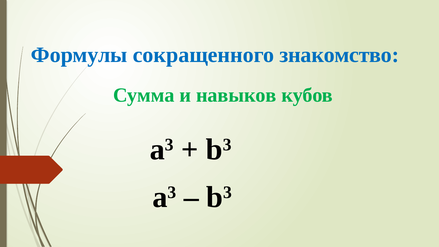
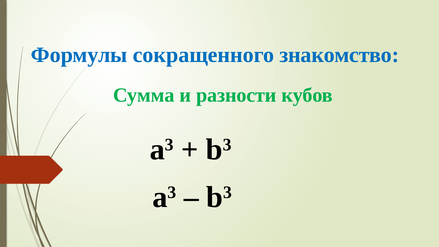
навыков: навыков -> разности
